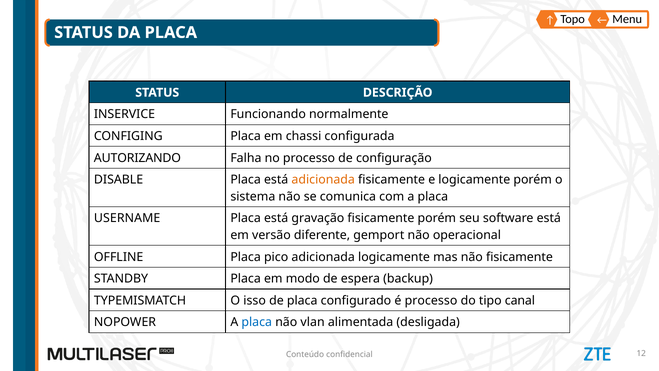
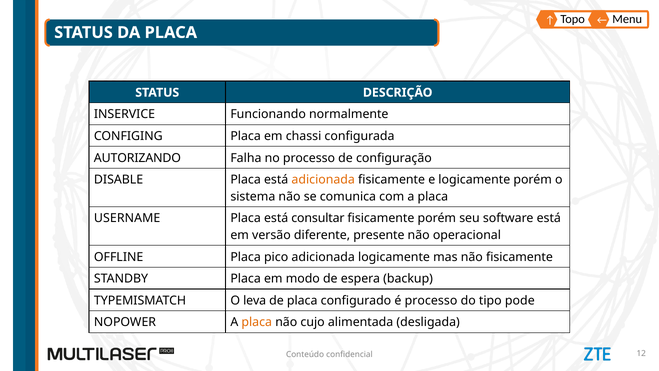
gravação: gravação -> consultar
gemport: gemport -> presente
isso: isso -> leva
canal: canal -> pode
placa at (257, 322) colour: blue -> orange
vlan: vlan -> cujo
